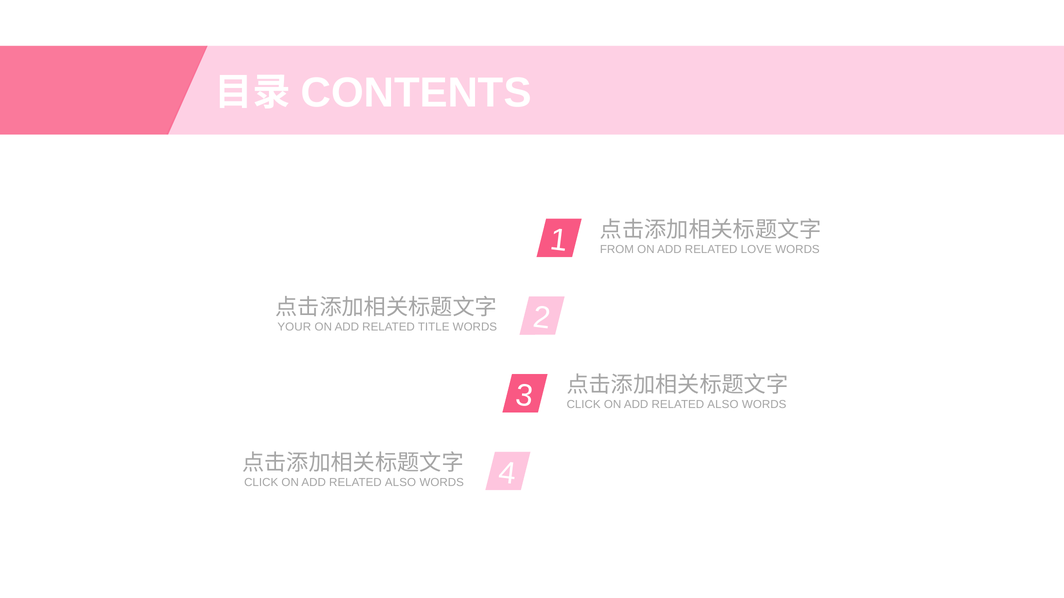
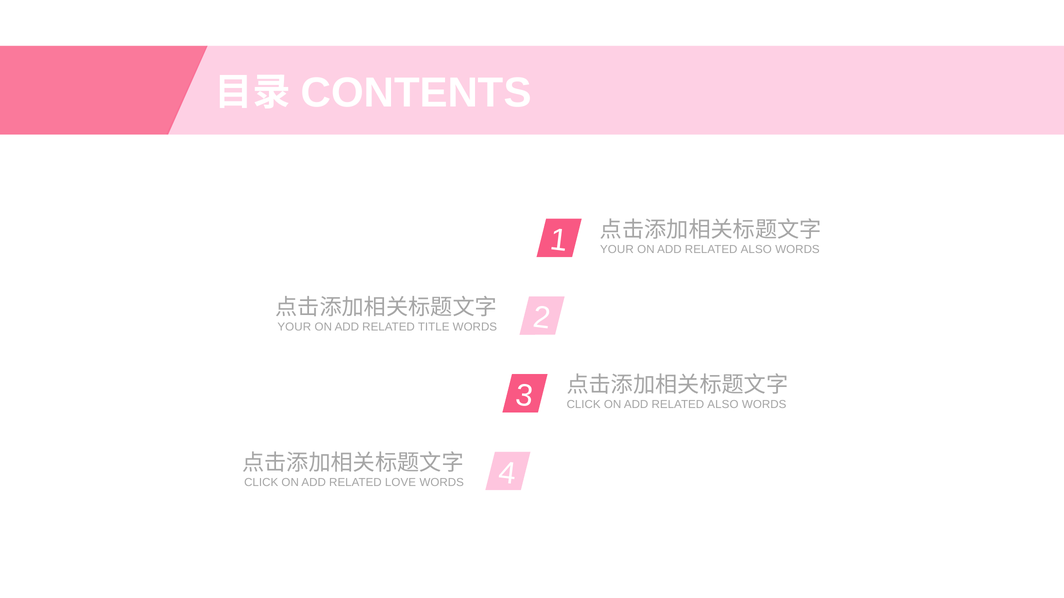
FROM at (617, 250): FROM -> YOUR
LOVE at (756, 250): LOVE -> ALSO
ALSO at (400, 483): ALSO -> LOVE
